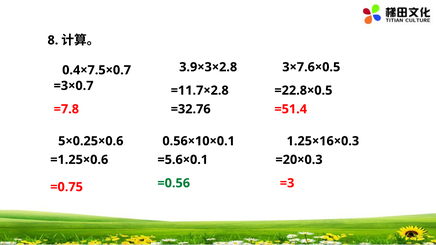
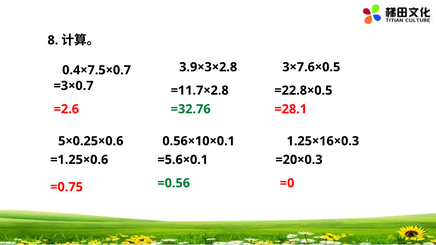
=7.8: =7.8 -> =2.6
=32.76 colour: black -> green
=51.4: =51.4 -> =28.1
=3: =3 -> =0
